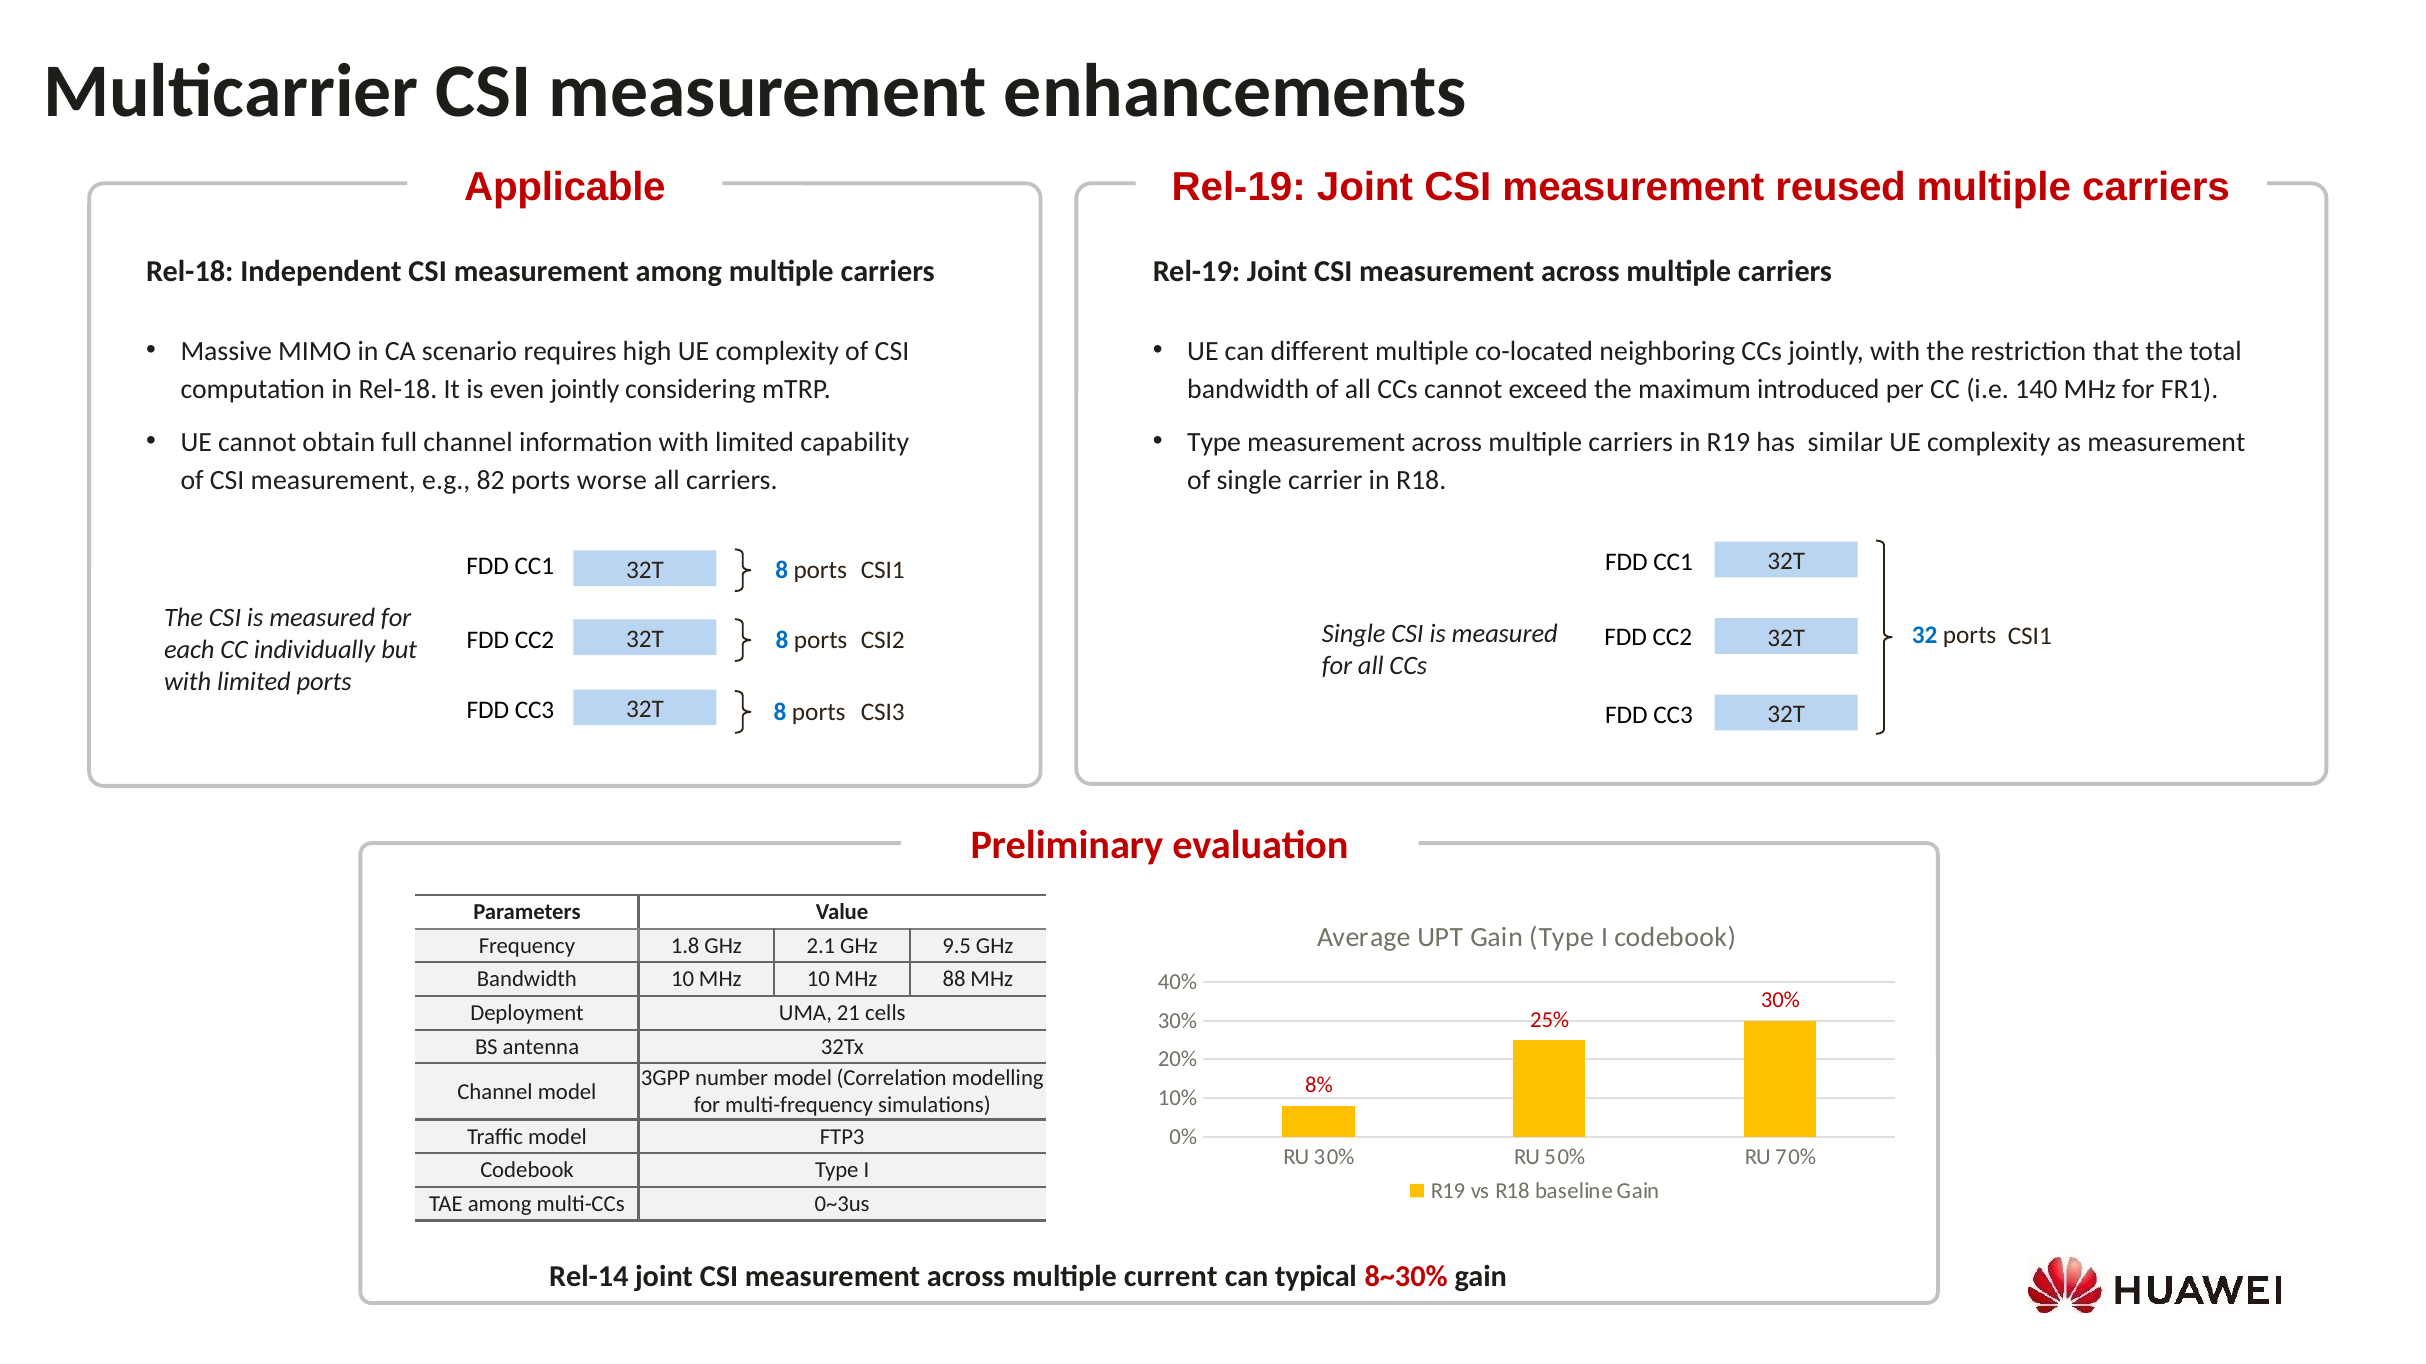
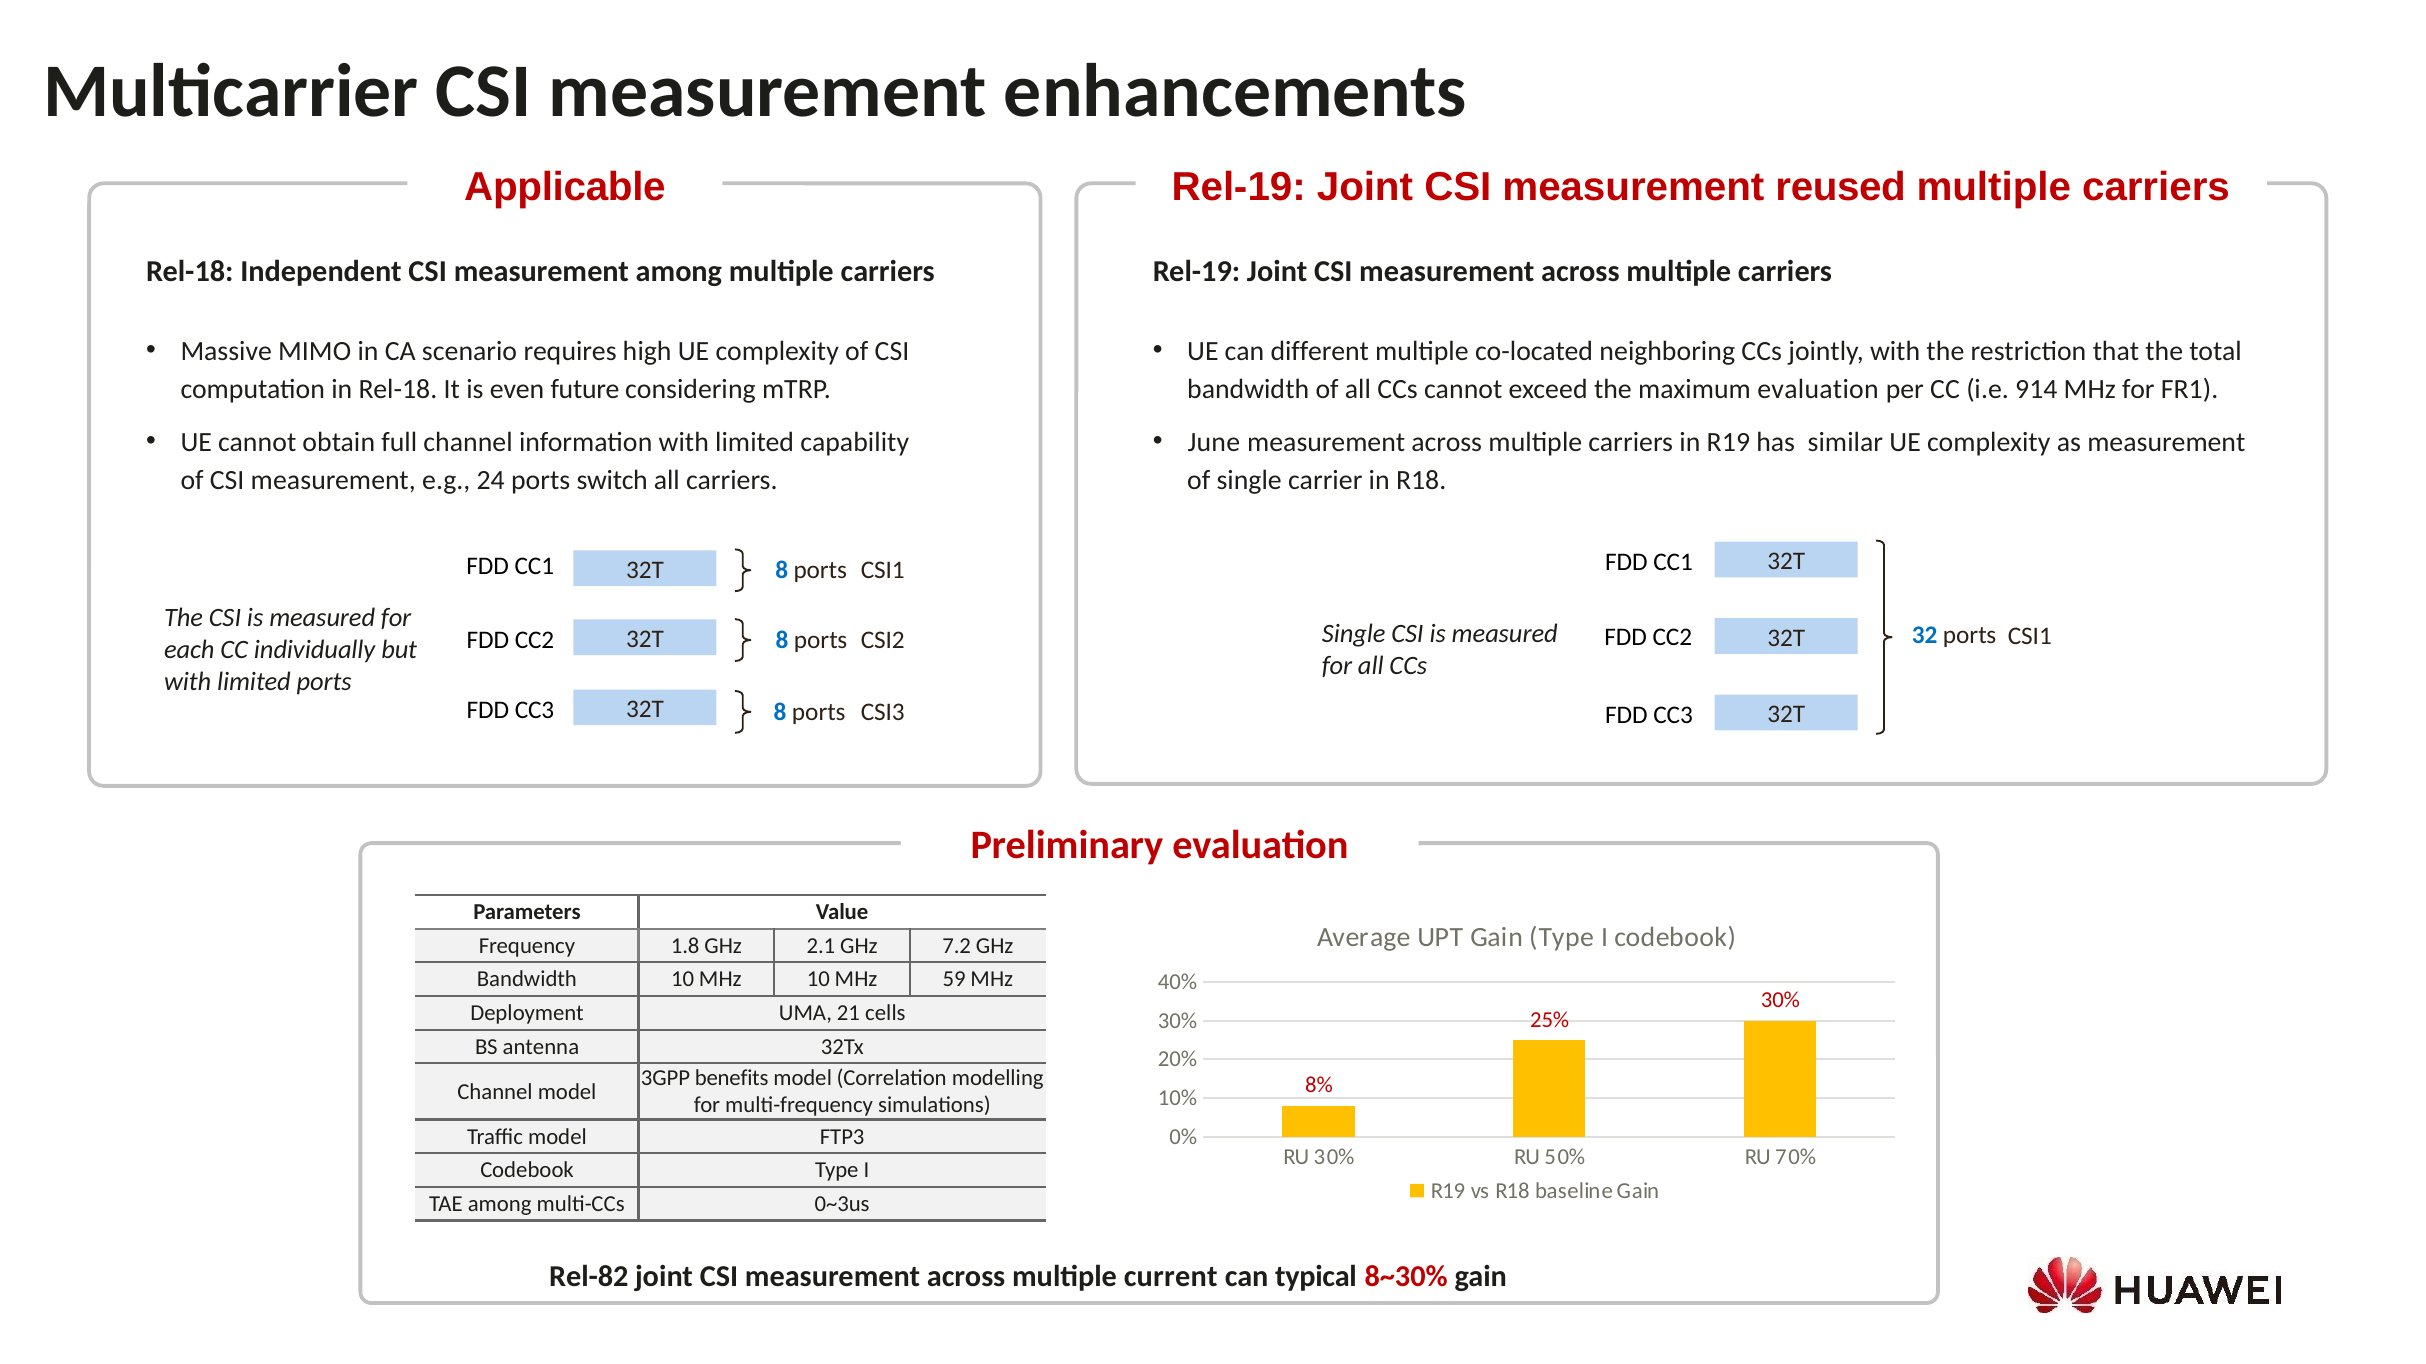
even jointly: jointly -> future
maximum introduced: introduced -> evaluation
140: 140 -> 914
Type at (1214, 442): Type -> June
82: 82 -> 24
worse: worse -> switch
9.5: 9.5 -> 7.2
88: 88 -> 59
number: number -> benefits
Rel-14: Rel-14 -> Rel-82
